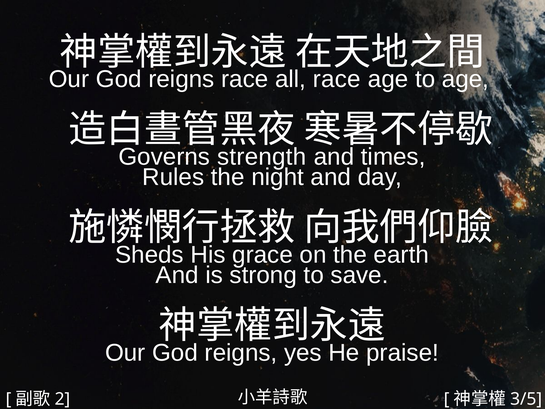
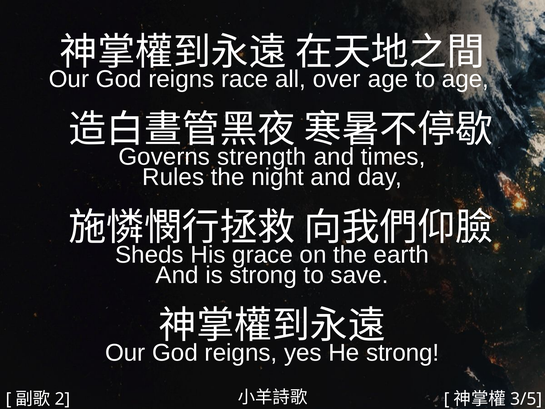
all race: race -> over
He praise: praise -> strong
